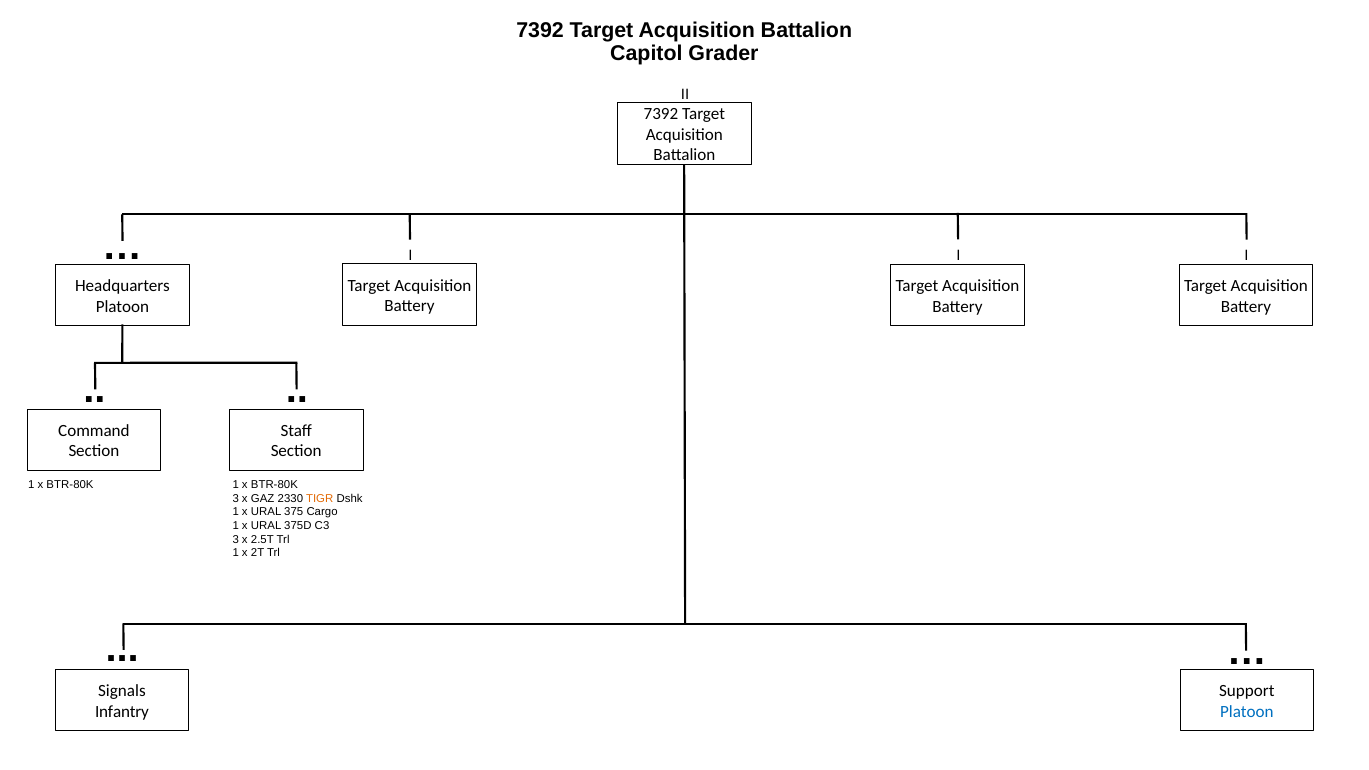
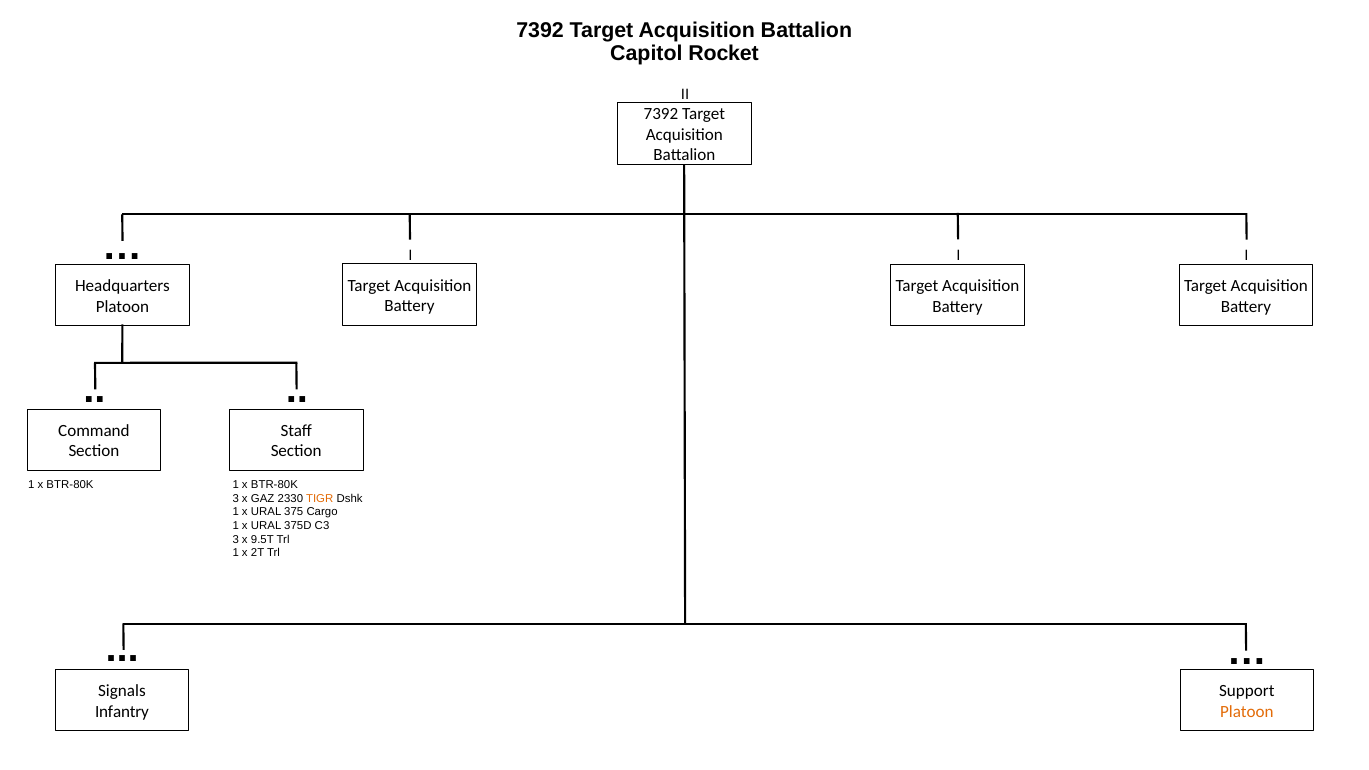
Grader: Grader -> Rocket
2.5T: 2.5T -> 9.5T
Platoon at (1247, 712) colour: blue -> orange
